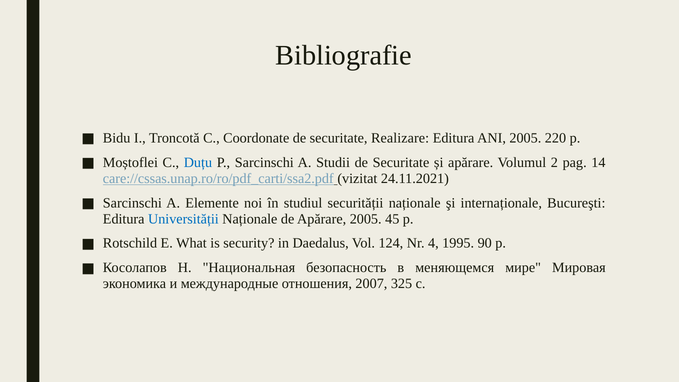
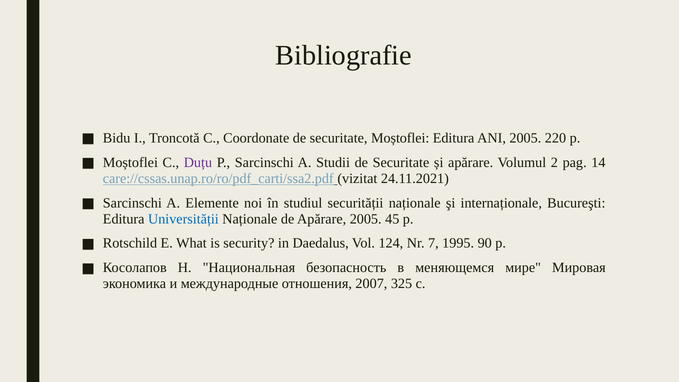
securitate Realizare: Realizare -> Moștoflei
Duțu colour: blue -> purple
4: 4 -> 7
